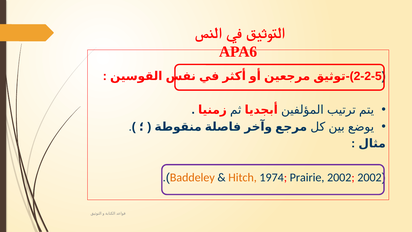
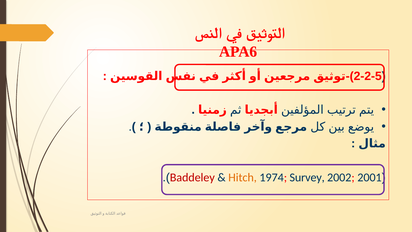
Baddeley colour: orange -> red
Prairie: Prairie -> Survey
2002 2002: 2002 -> 2001
